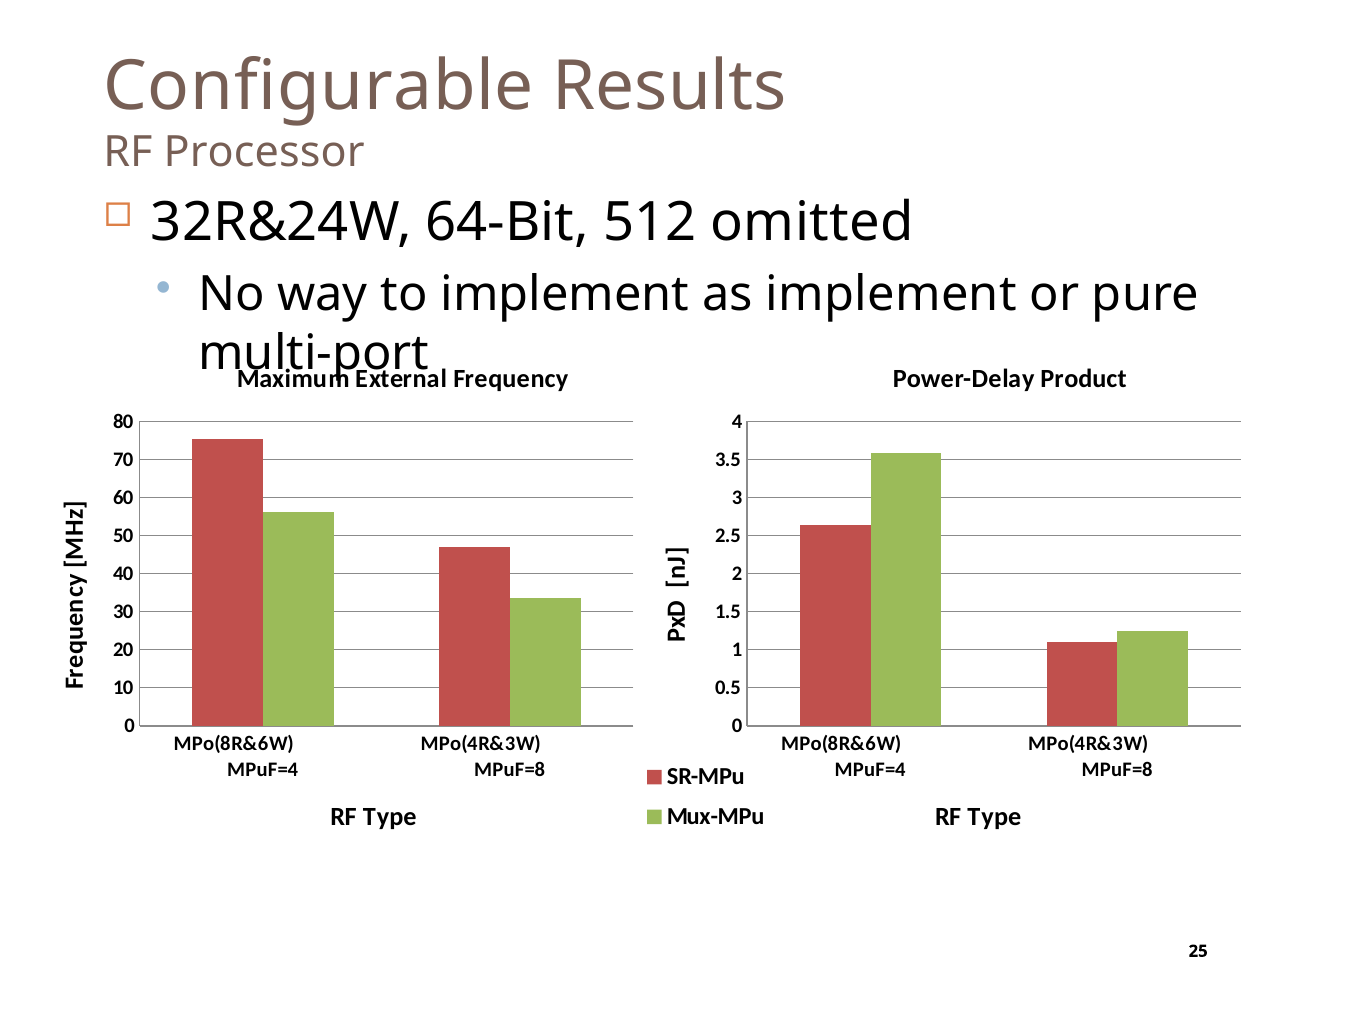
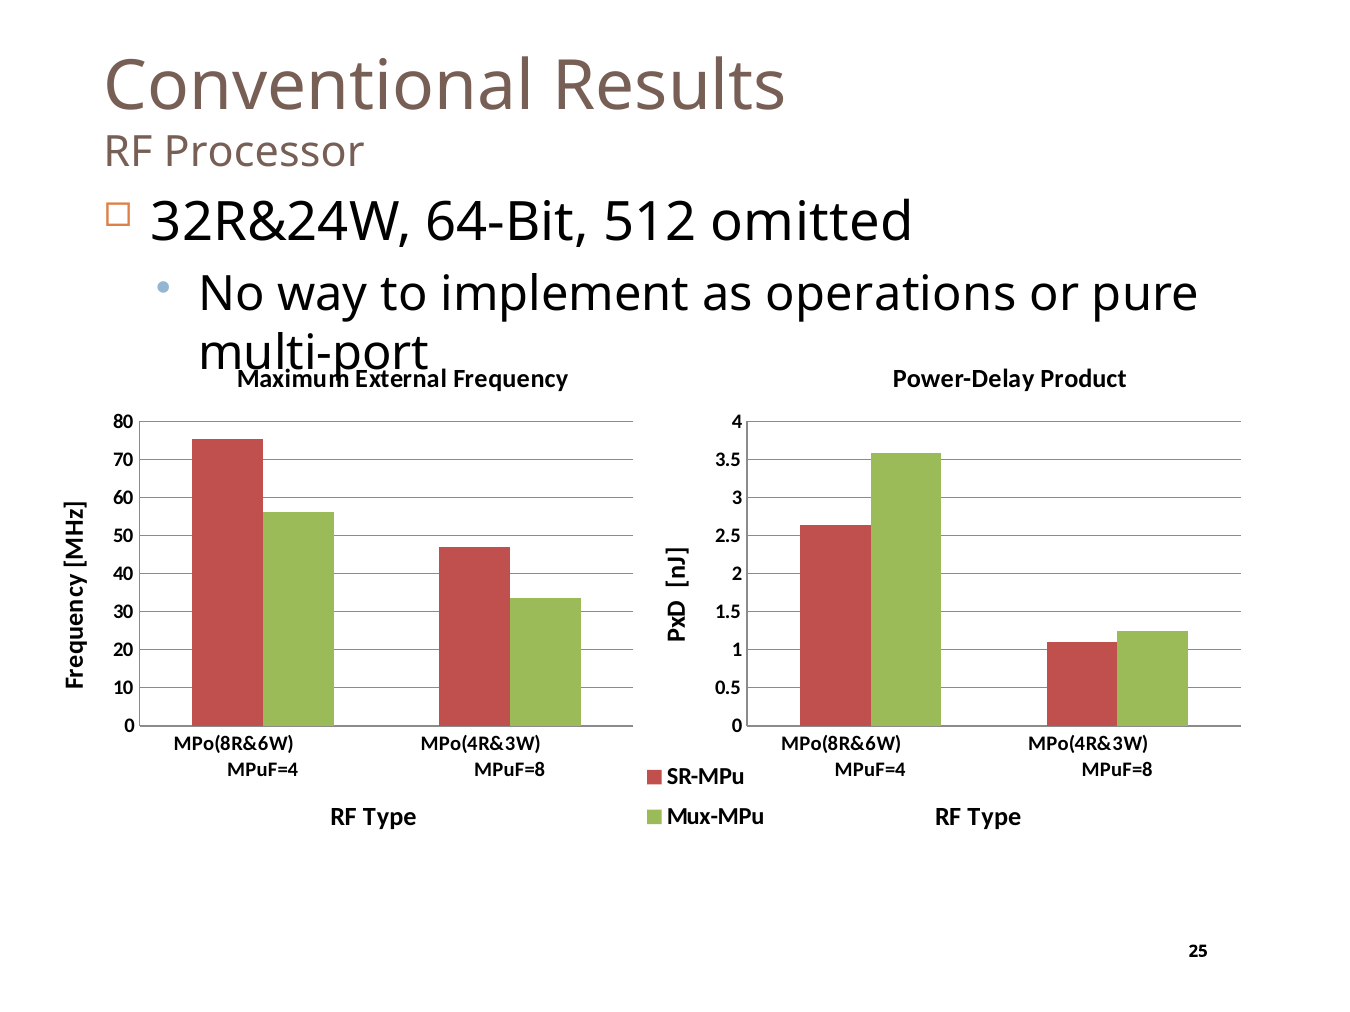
Configurable: Configurable -> Conventional
as implement: implement -> operations
